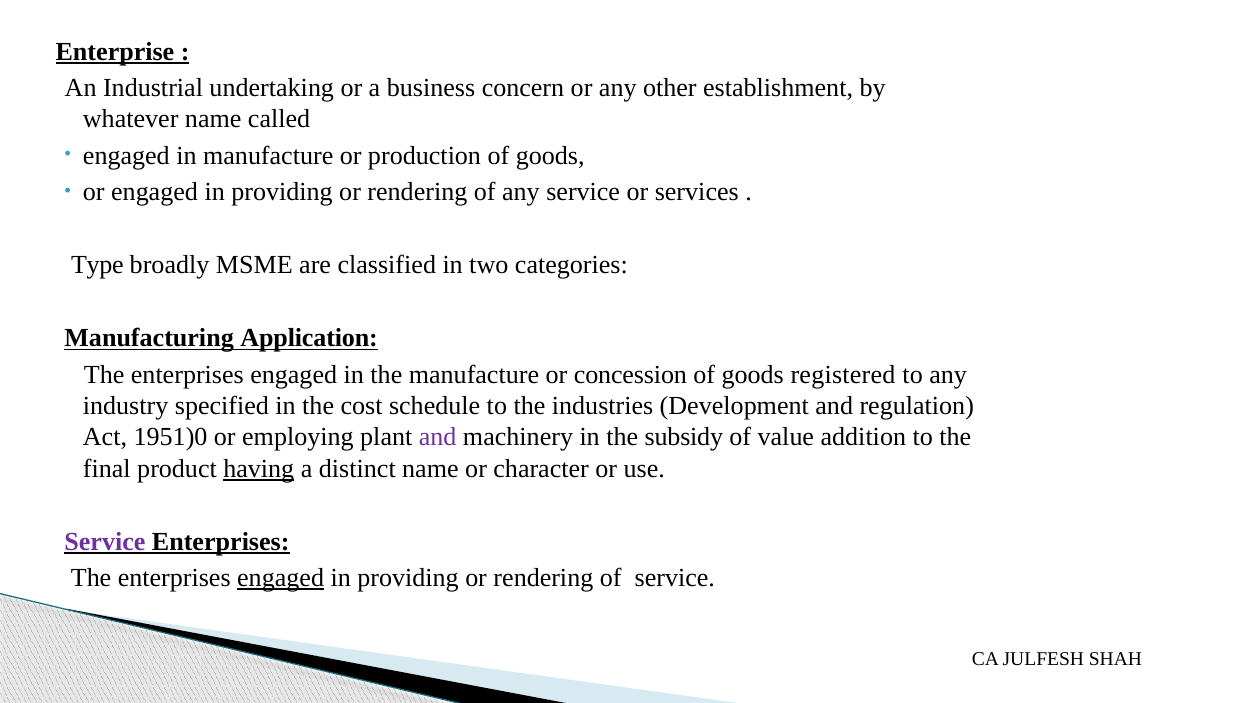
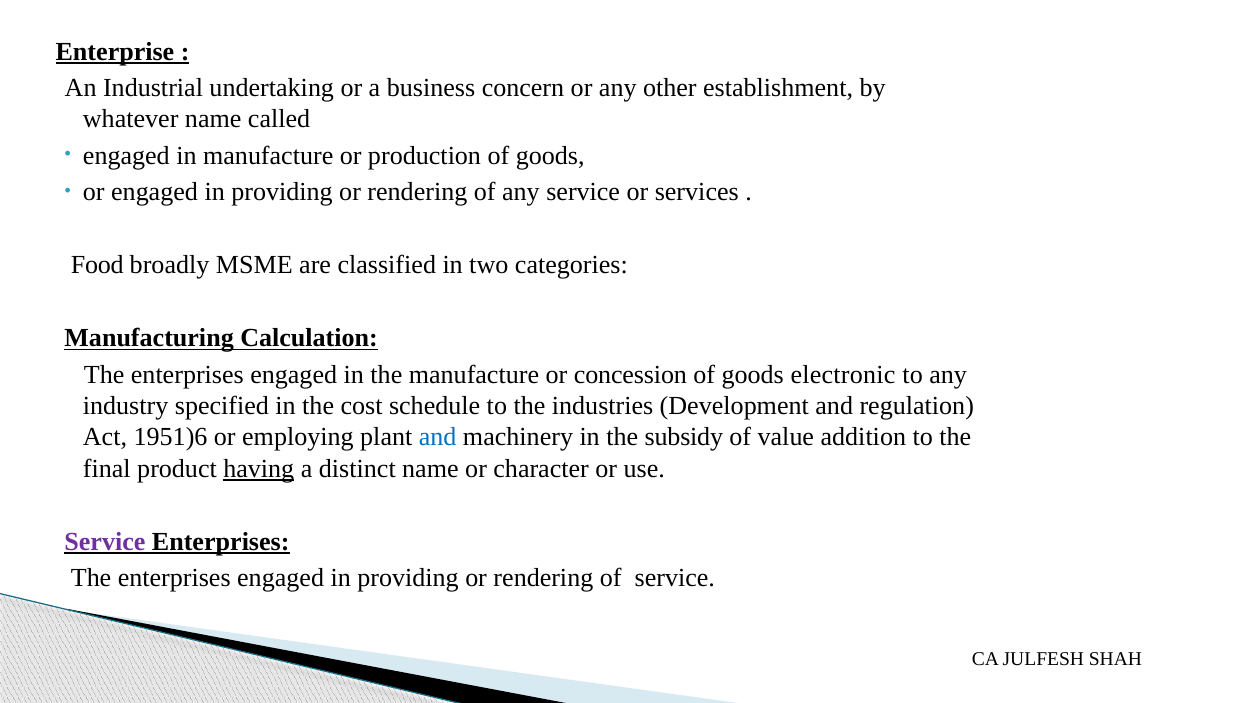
Type: Type -> Food
Application: Application -> Calculation
registered: registered -> electronic
1951)0: 1951)0 -> 1951)6
and at (438, 437) colour: purple -> blue
engaged at (281, 578) underline: present -> none
